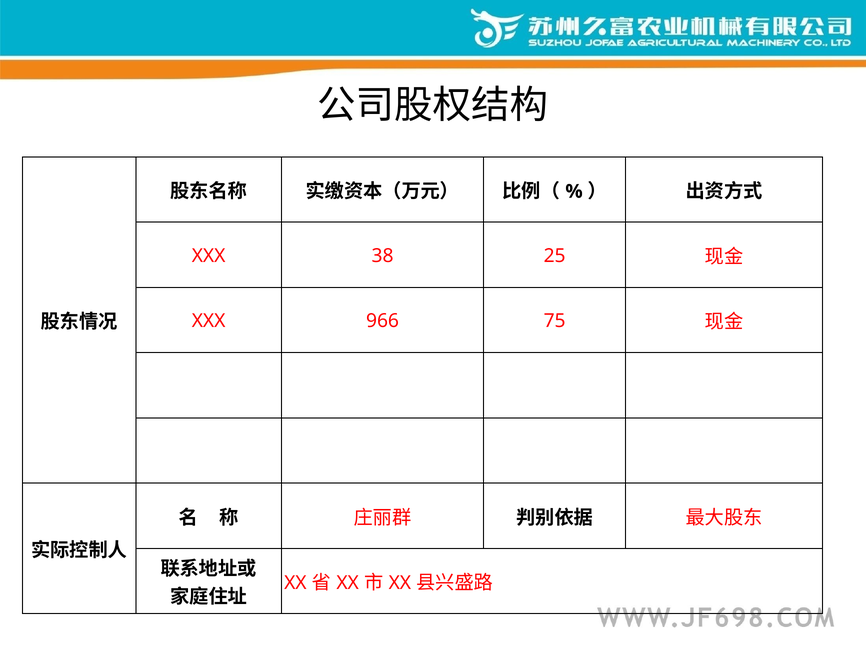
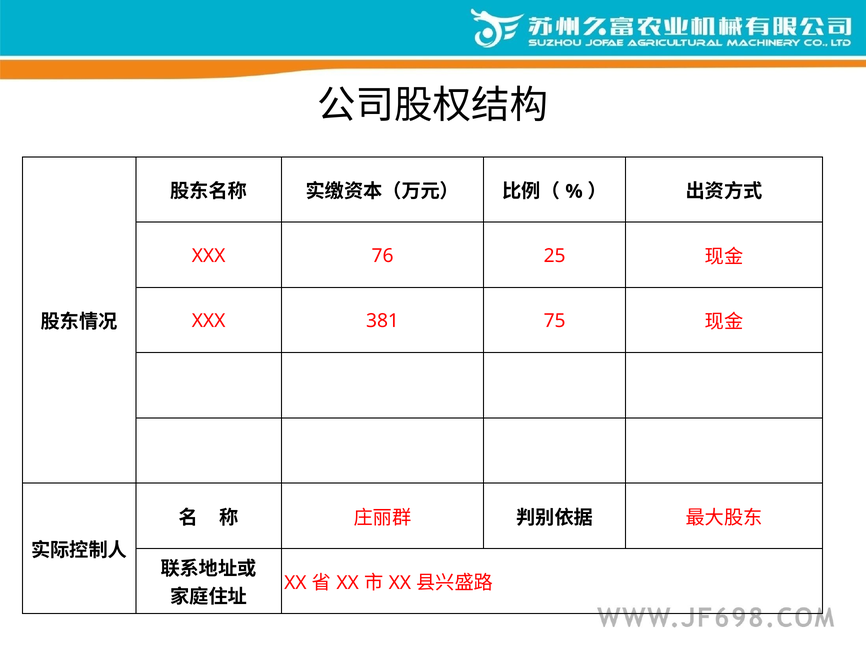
38: 38 -> 76
966: 966 -> 381
